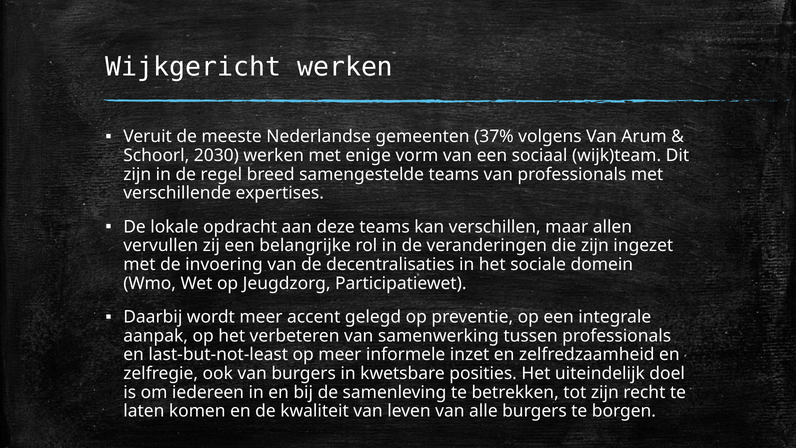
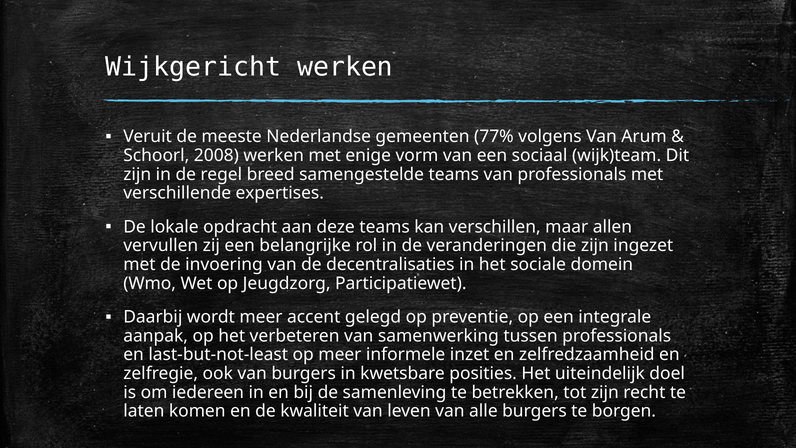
37%: 37% -> 77%
2030: 2030 -> 2008
